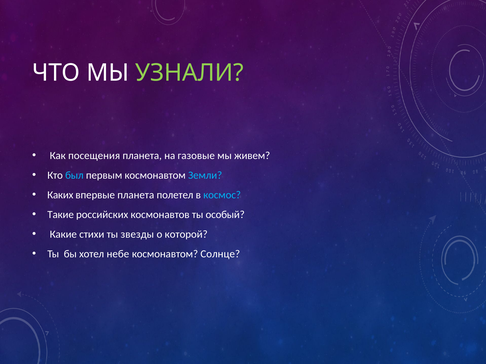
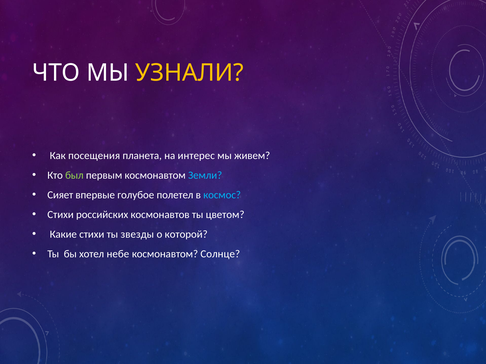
УЗНАЛИ colour: light green -> yellow
газовые: газовые -> интерес
был colour: light blue -> light green
Каких: Каких -> Сияет
впервые планета: планета -> голубое
Такие at (61, 215): Такие -> Стихи
особый: особый -> цветом
